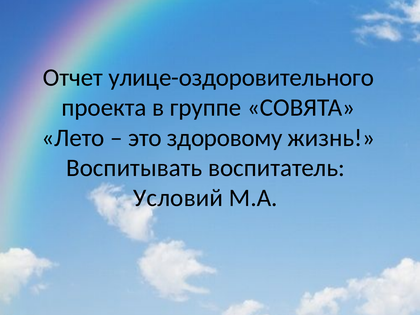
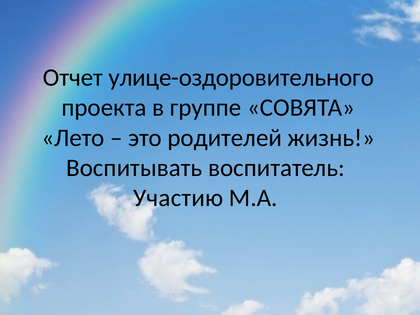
здоровому: здоровому -> родителей
Условий: Условий -> Участию
